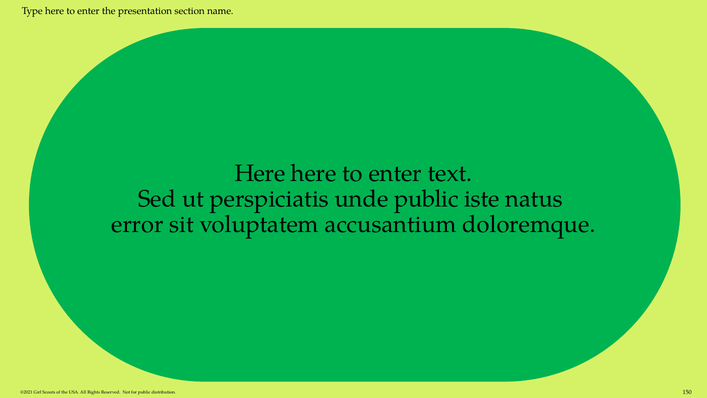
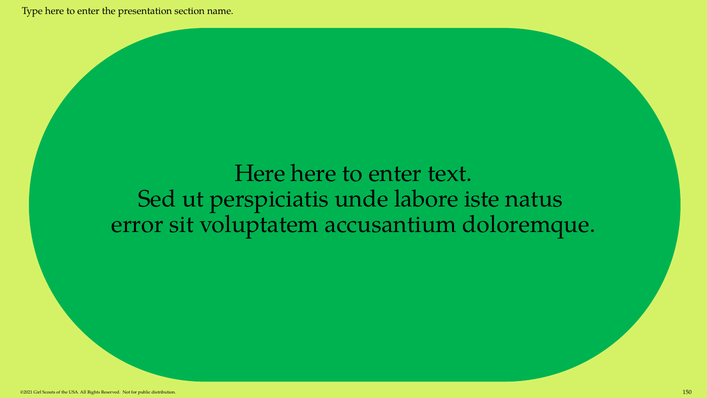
unde public: public -> labore
